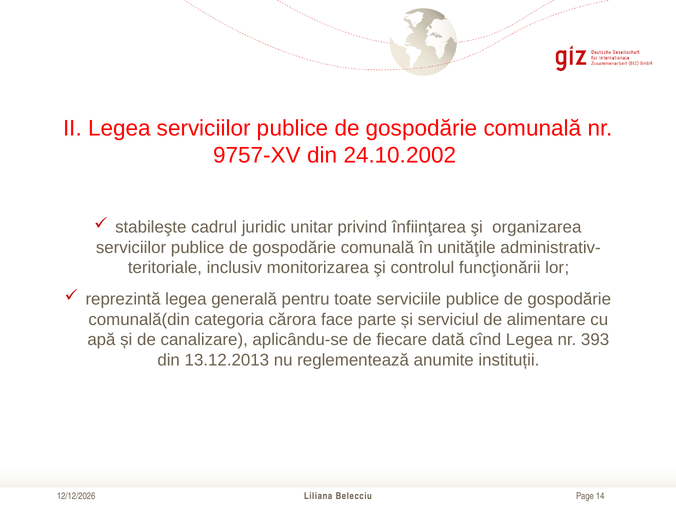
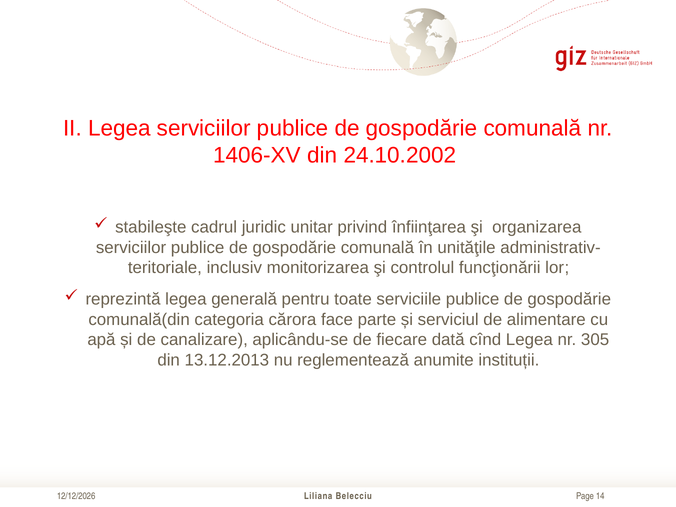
9757-XV: 9757-XV -> 1406-XV
393: 393 -> 305
